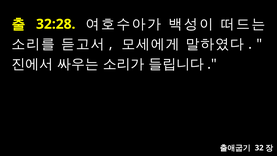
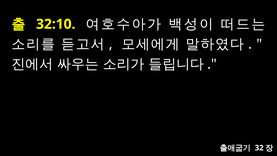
32:28: 32:28 -> 32:10
